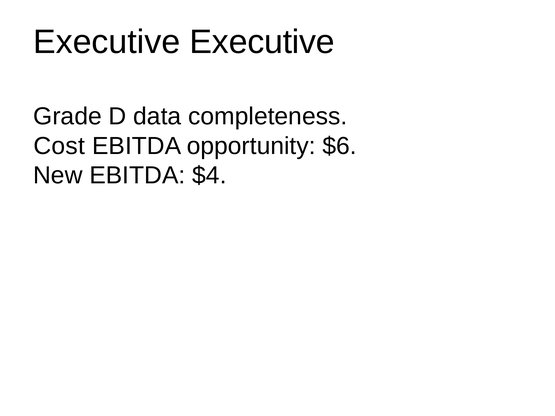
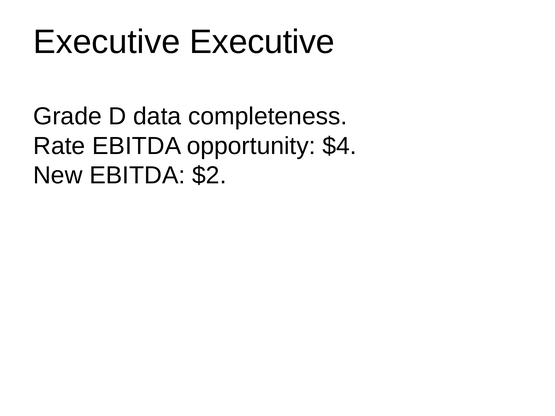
Cost: Cost -> Rate
$6: $6 -> $4
$4: $4 -> $2
